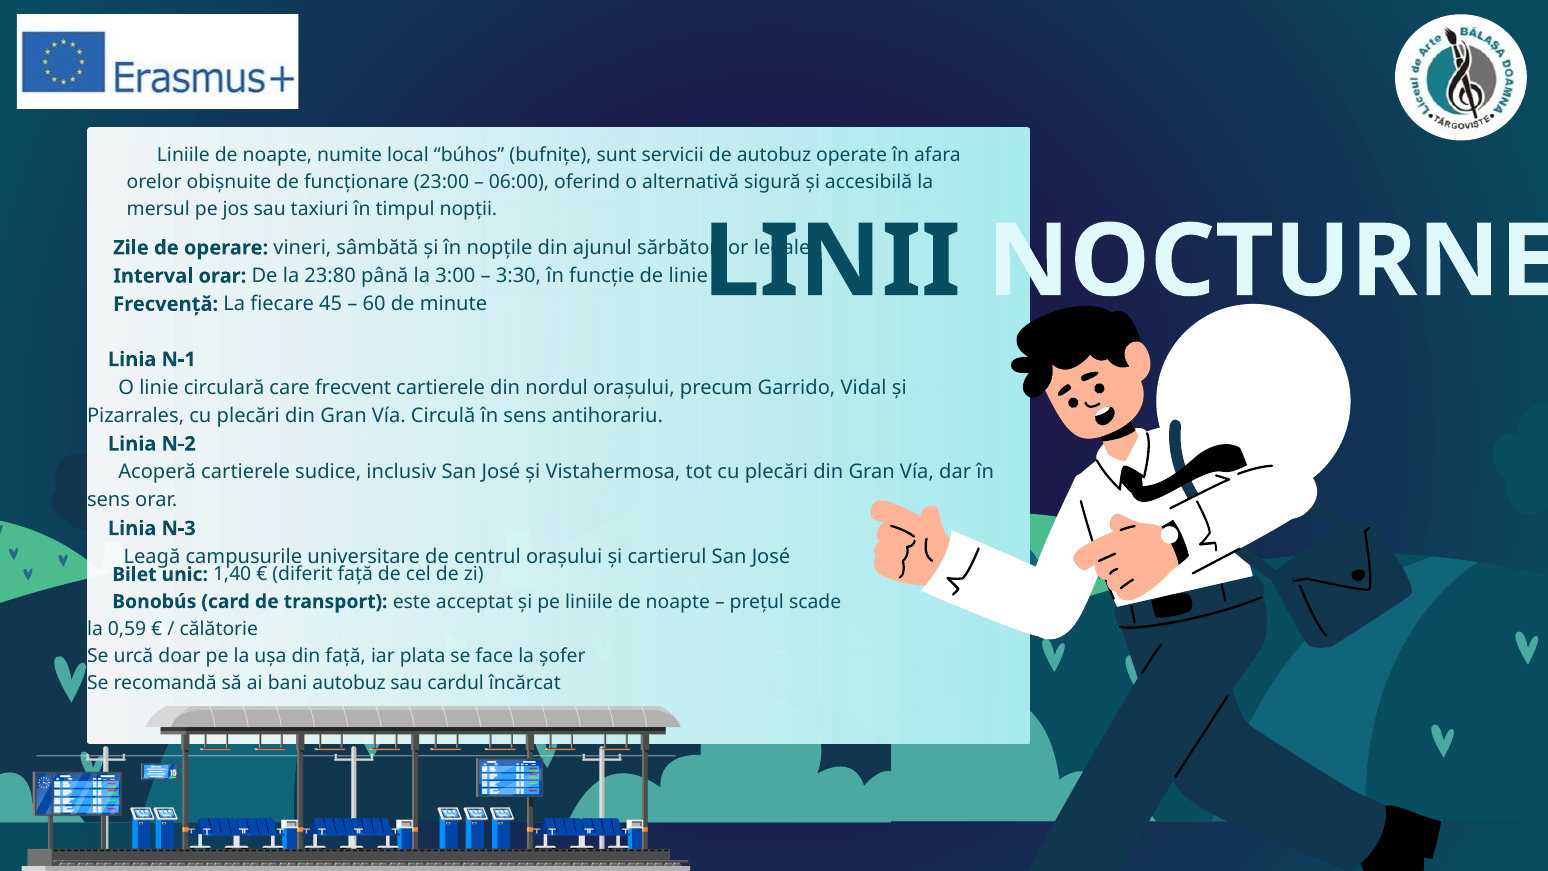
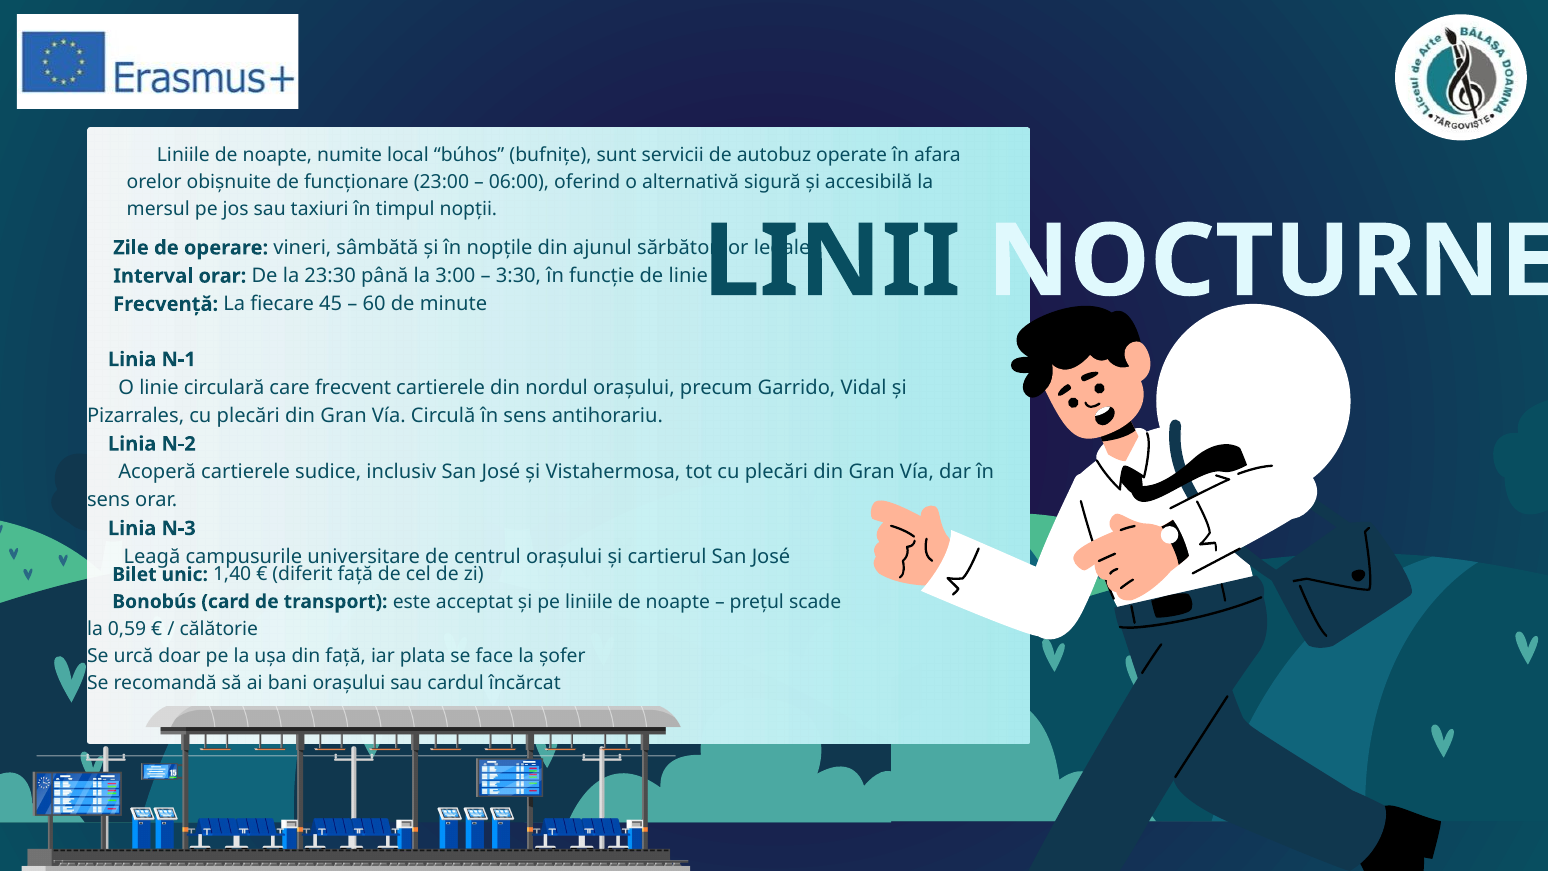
23:80: 23:80 -> 23:30
bani autobuz: autobuz -> orașului
